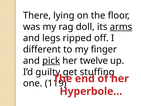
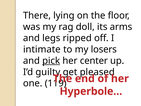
arms underline: present -> none
different: different -> intimate
finger: finger -> losers
twelve: twelve -> center
stuffing: stuffing -> pleased
